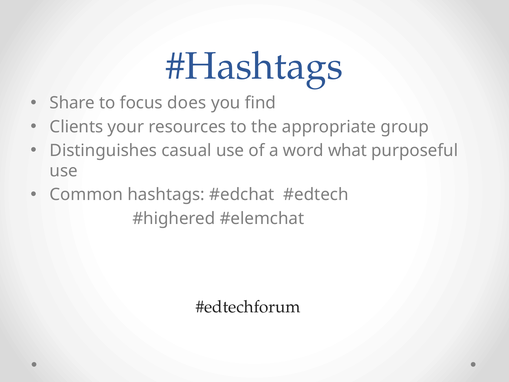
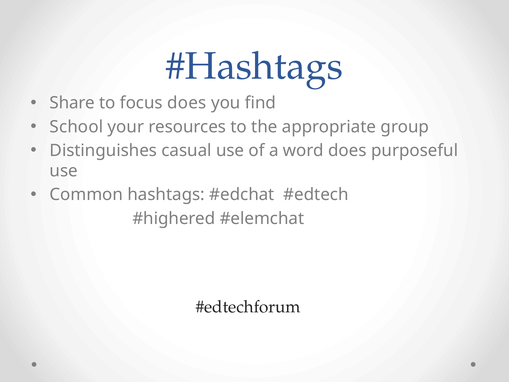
Clients: Clients -> School
word what: what -> does
